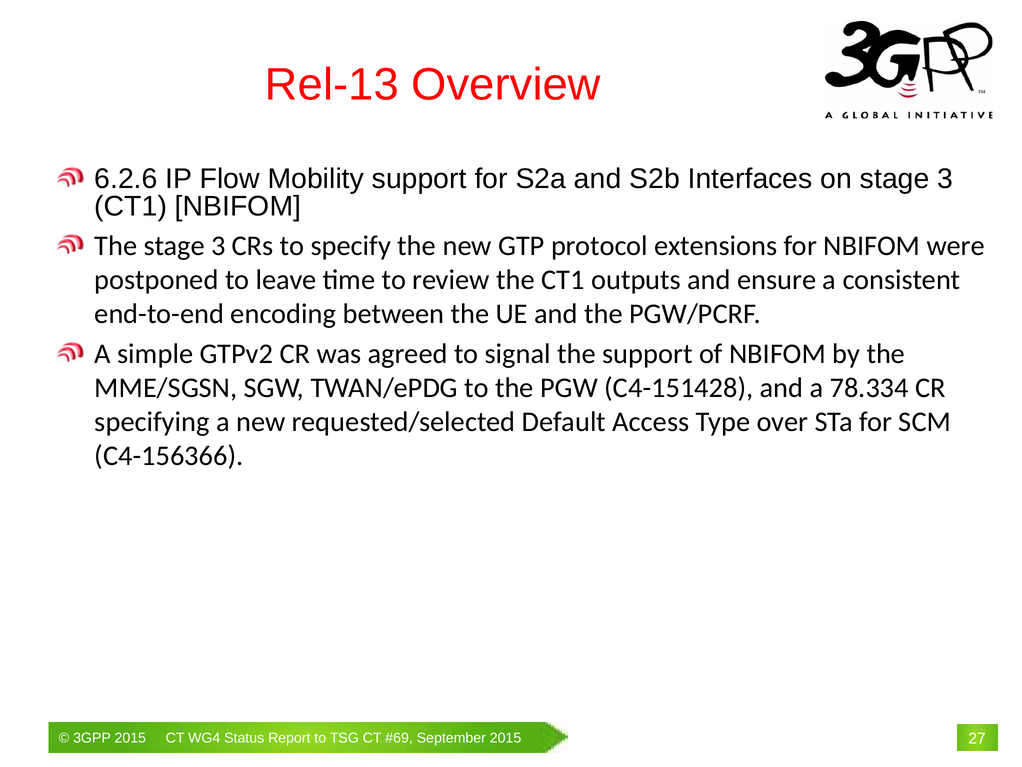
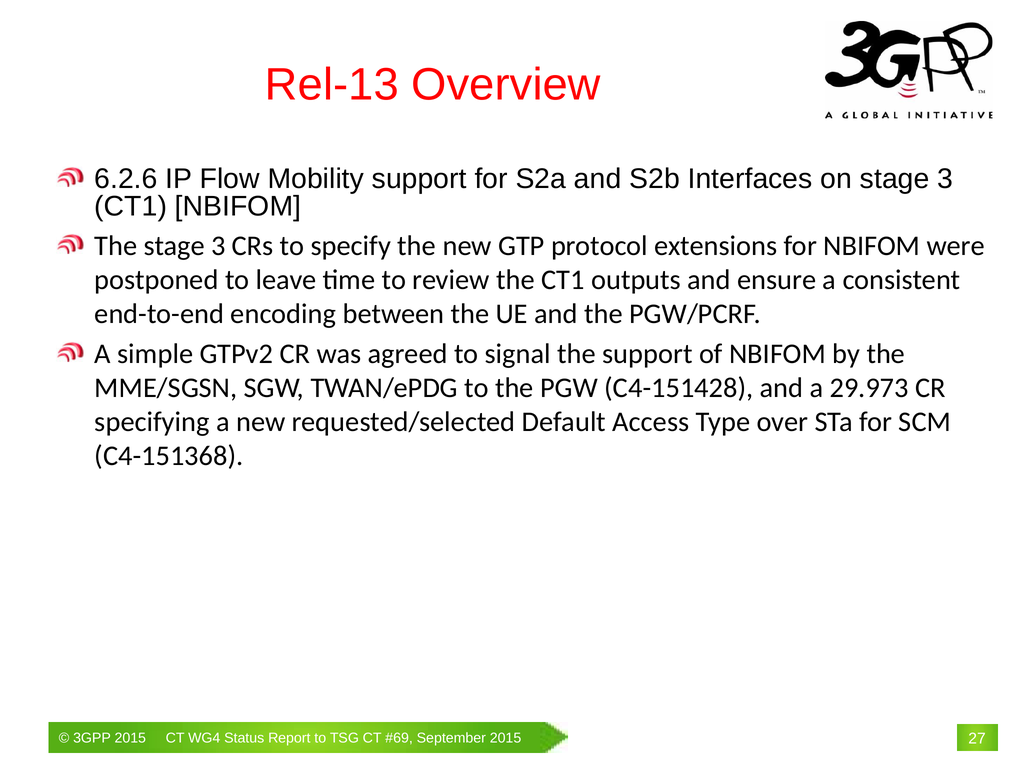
78.334: 78.334 -> 29.973
C4-156366: C4-156366 -> C4-151368
